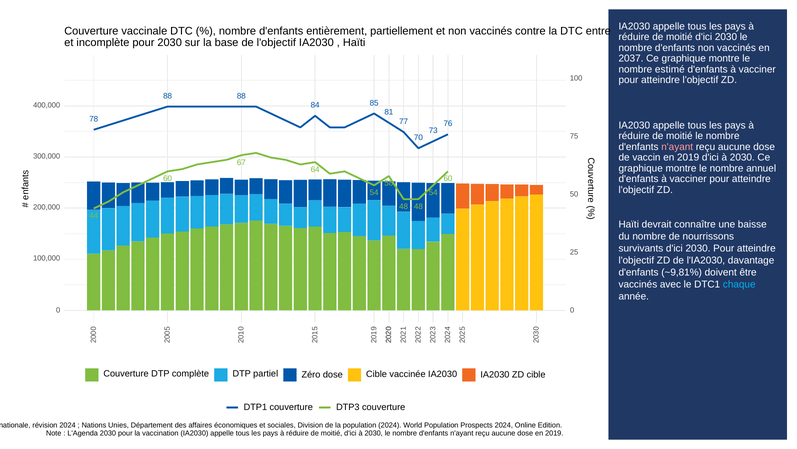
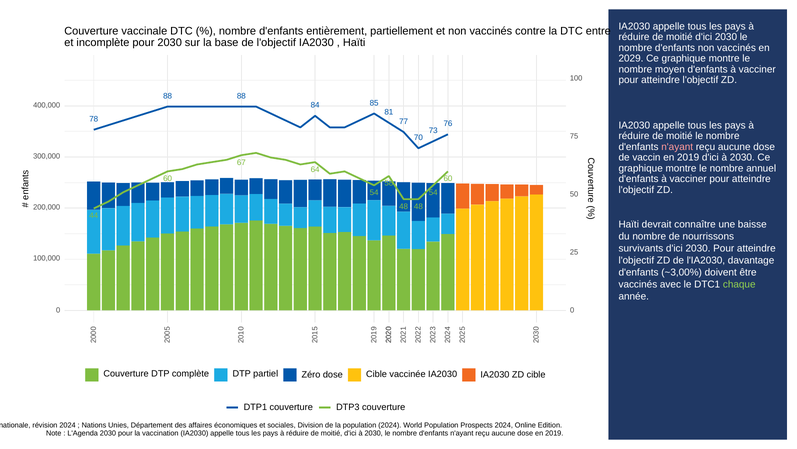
2037: 2037 -> 2029
estimé: estimé -> moyen
~9,81%: ~9,81% -> ~3,00%
chaque colour: light blue -> light green
